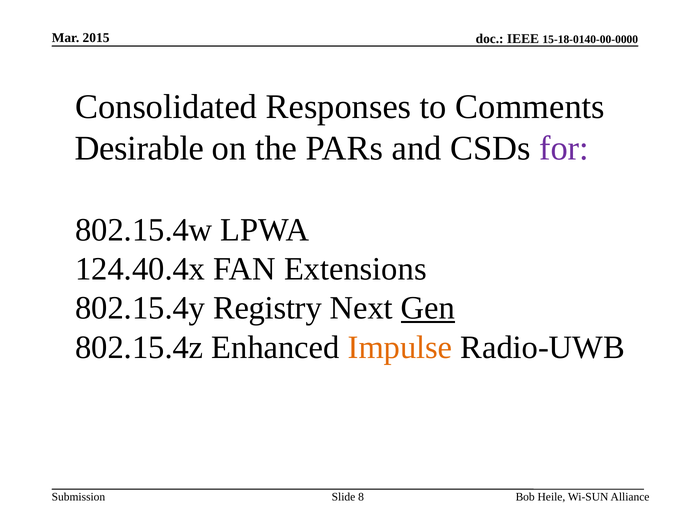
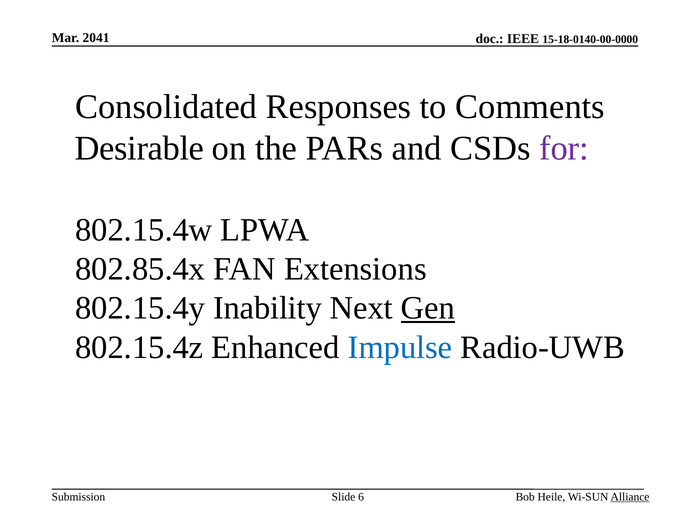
2015: 2015 -> 2041
124.40.4x: 124.40.4x -> 802.85.4x
Registry: Registry -> Inability
Impulse colour: orange -> blue
8: 8 -> 6
Alliance underline: none -> present
